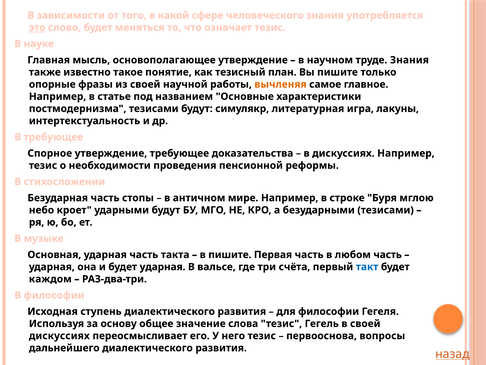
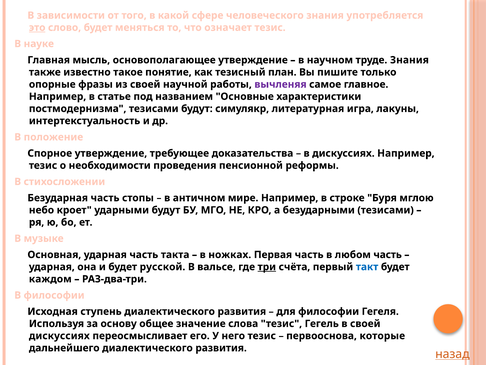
вычленяя colour: orange -> purple
В требующее: требующее -> положение
в пишите: пишите -> ножках
будет ударная: ударная -> русской
три underline: none -> present
вопросы: вопросы -> которые
